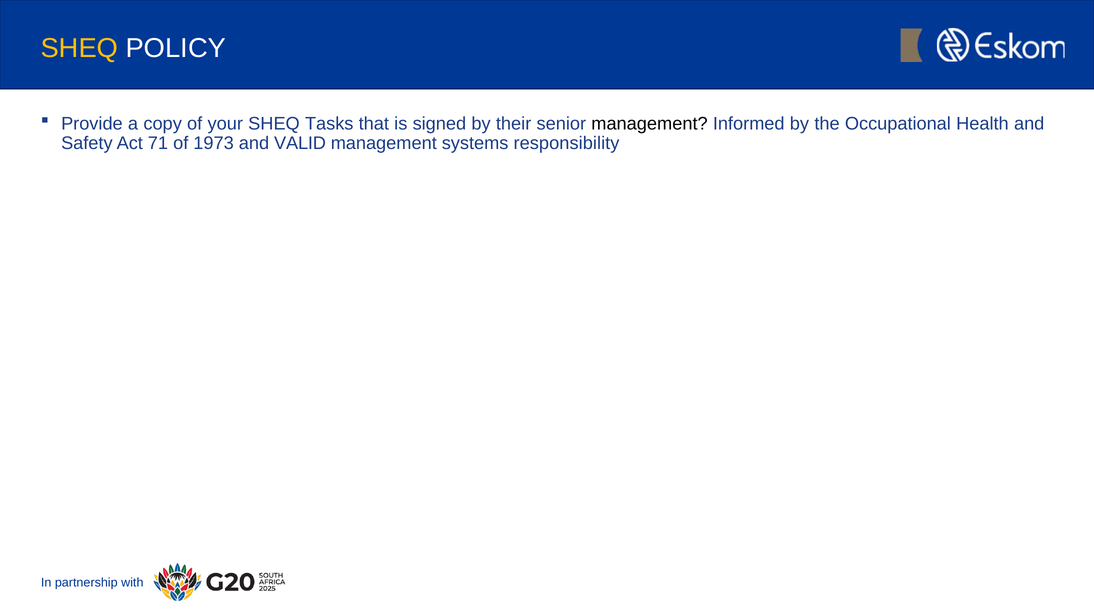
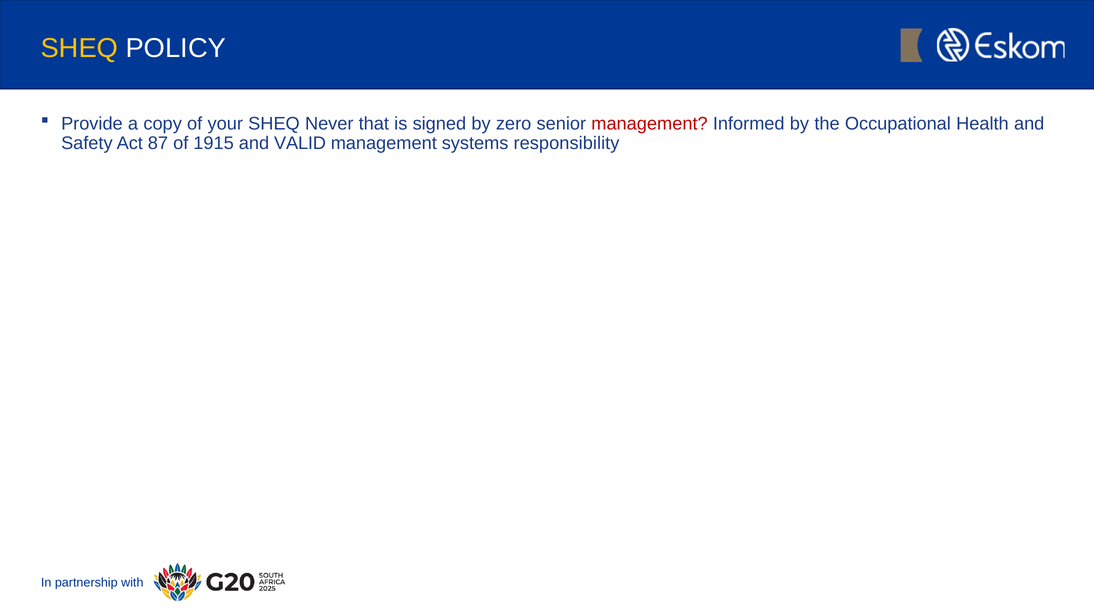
Tasks: Tasks -> Never
their: their -> zero
management at (650, 124) colour: black -> red
71: 71 -> 87
1973: 1973 -> 1915
